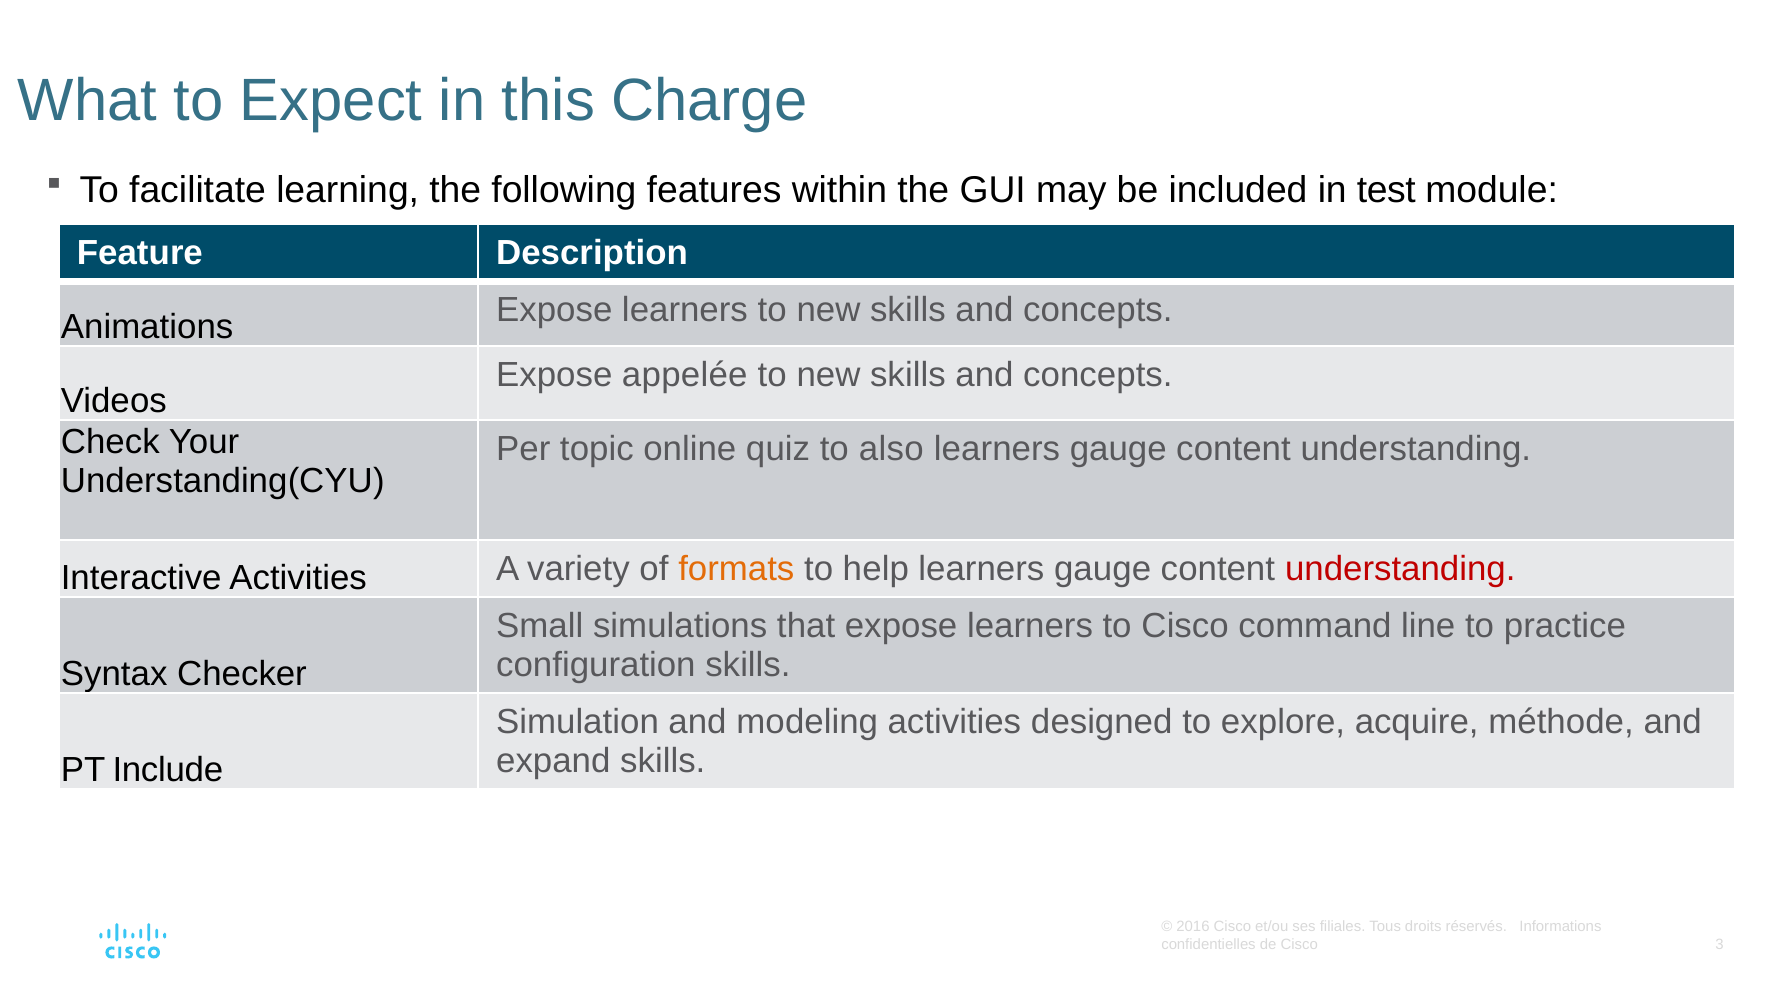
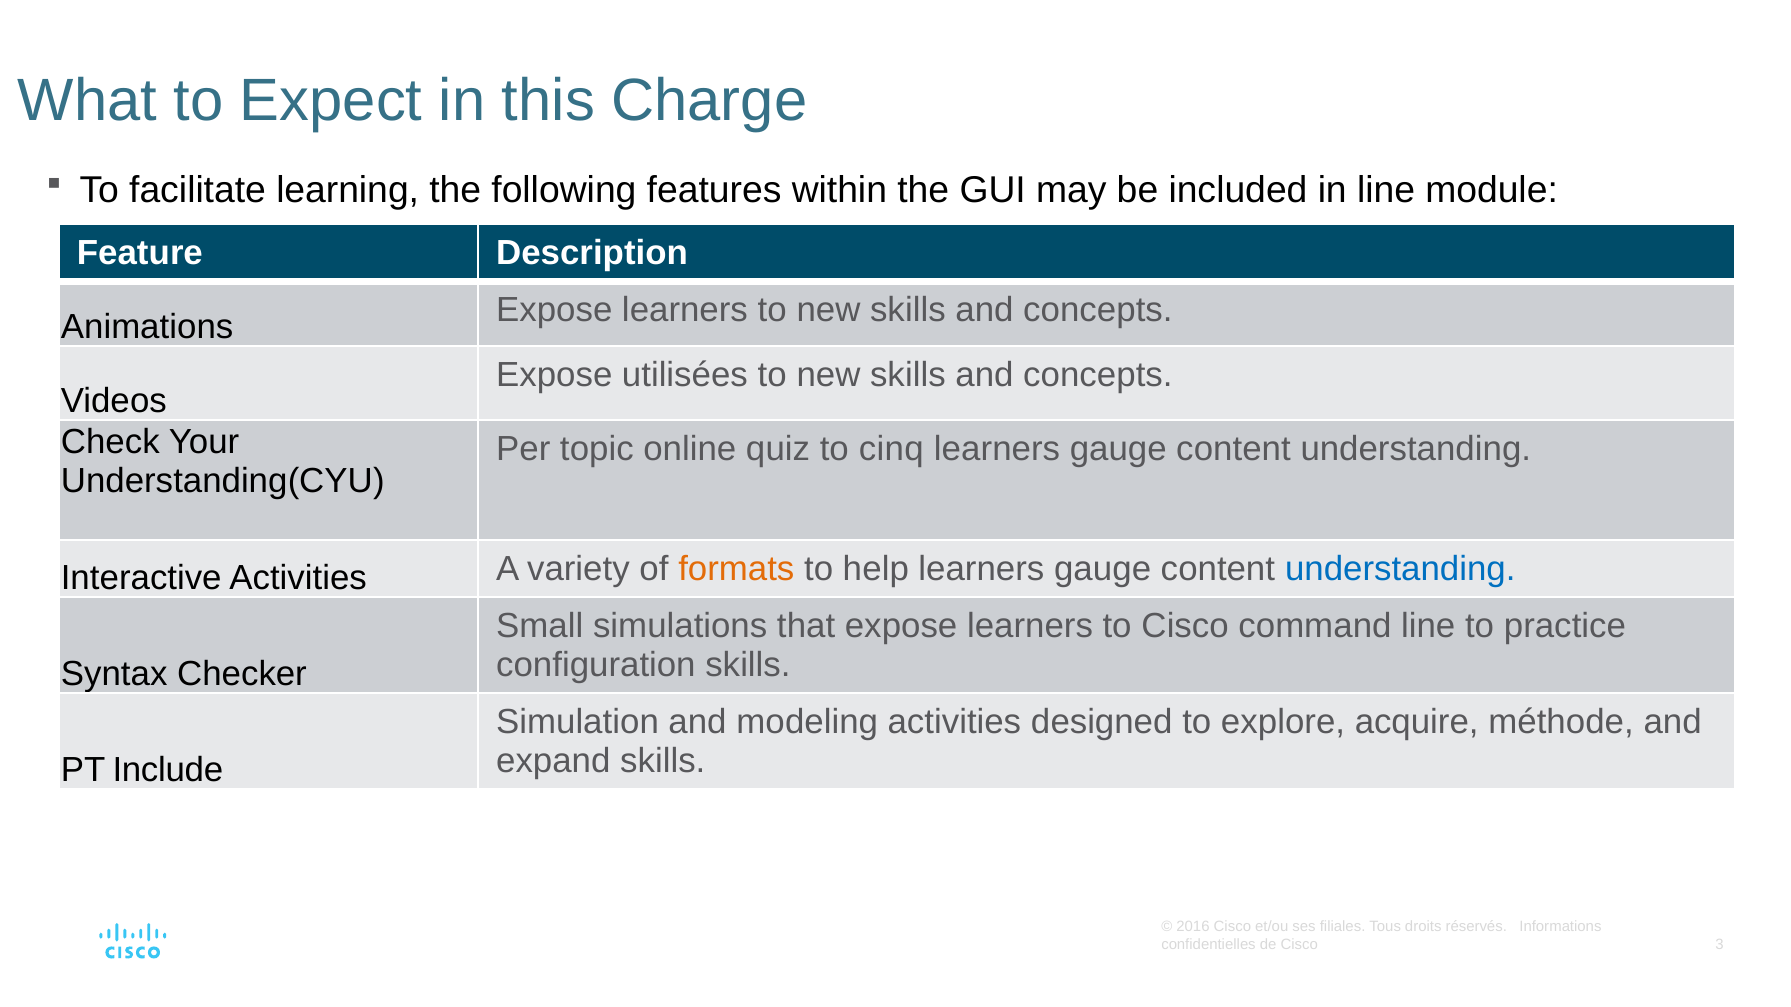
in test: test -> line
appelée: appelée -> utilisées
also: also -> cinq
understanding at (1400, 569) colour: red -> blue
